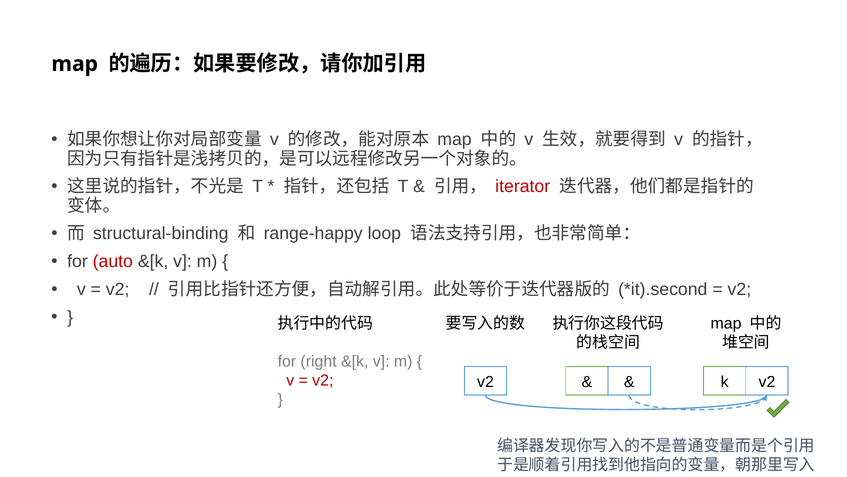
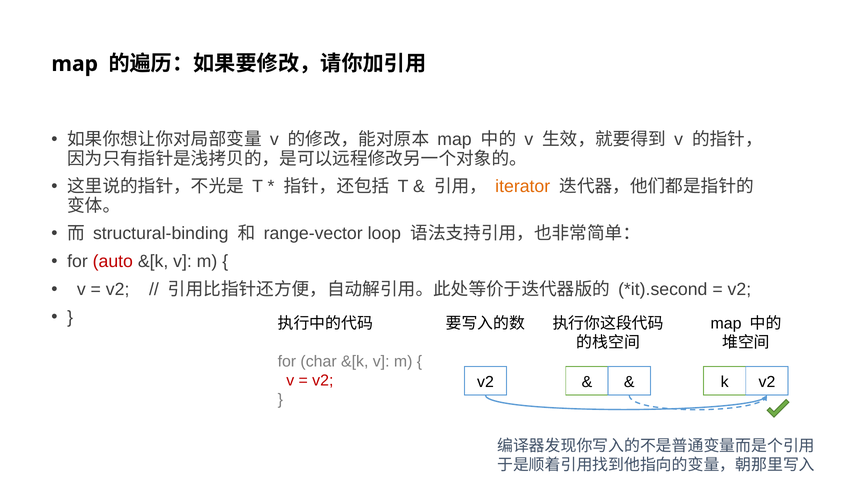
iterator colour: red -> orange
range-happy: range-happy -> range-vector
right: right -> char
